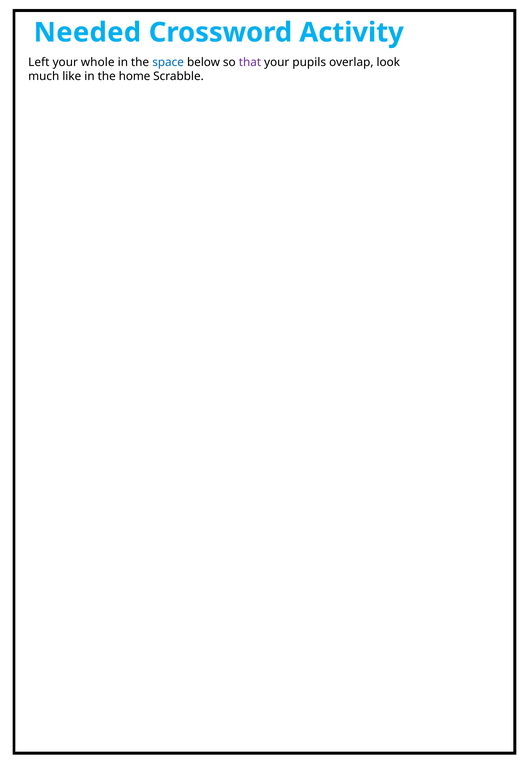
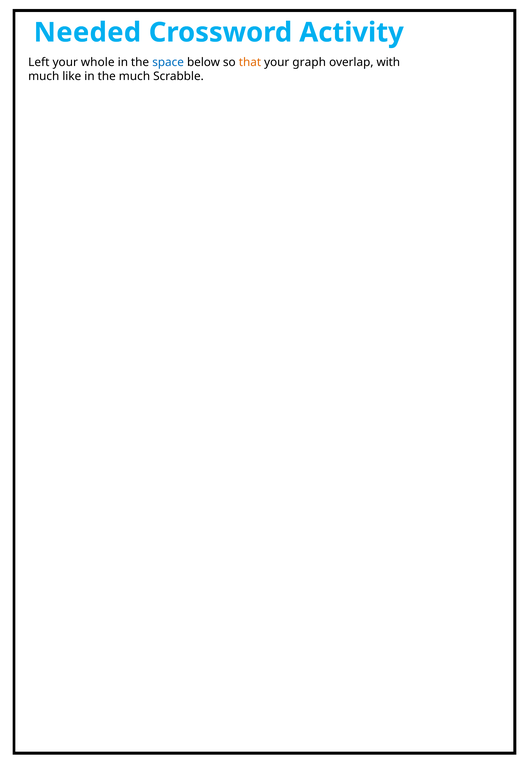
that colour: purple -> orange
pupils: pupils -> graph
look: look -> with
the home: home -> much
